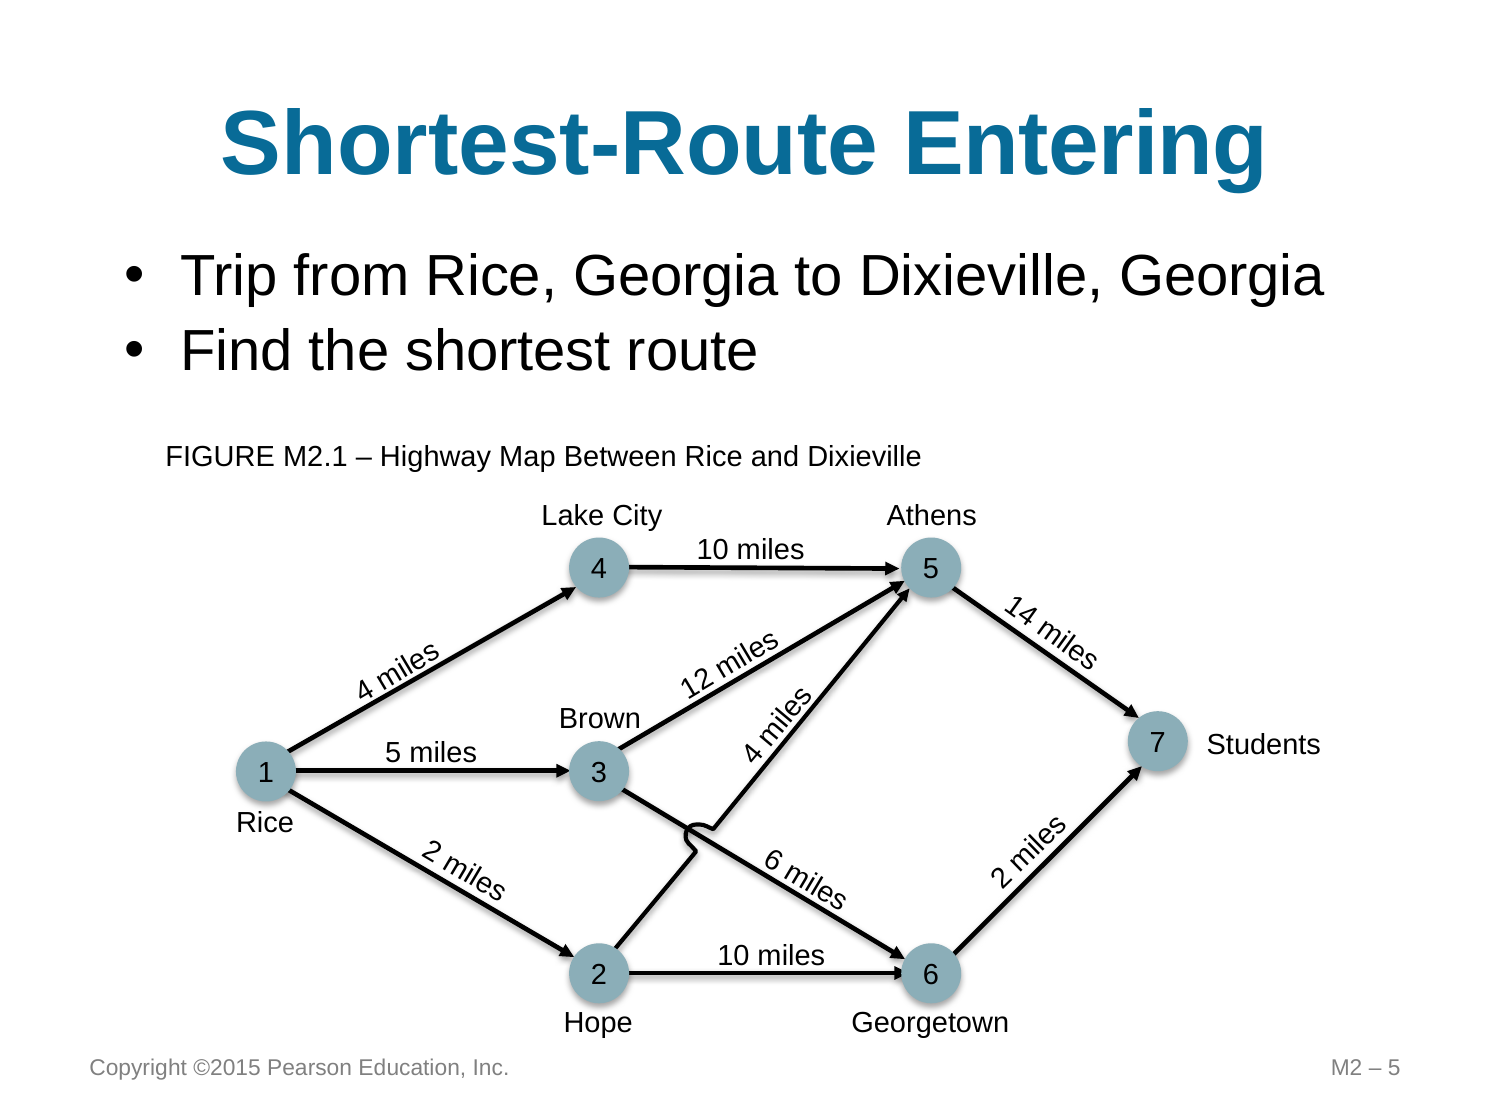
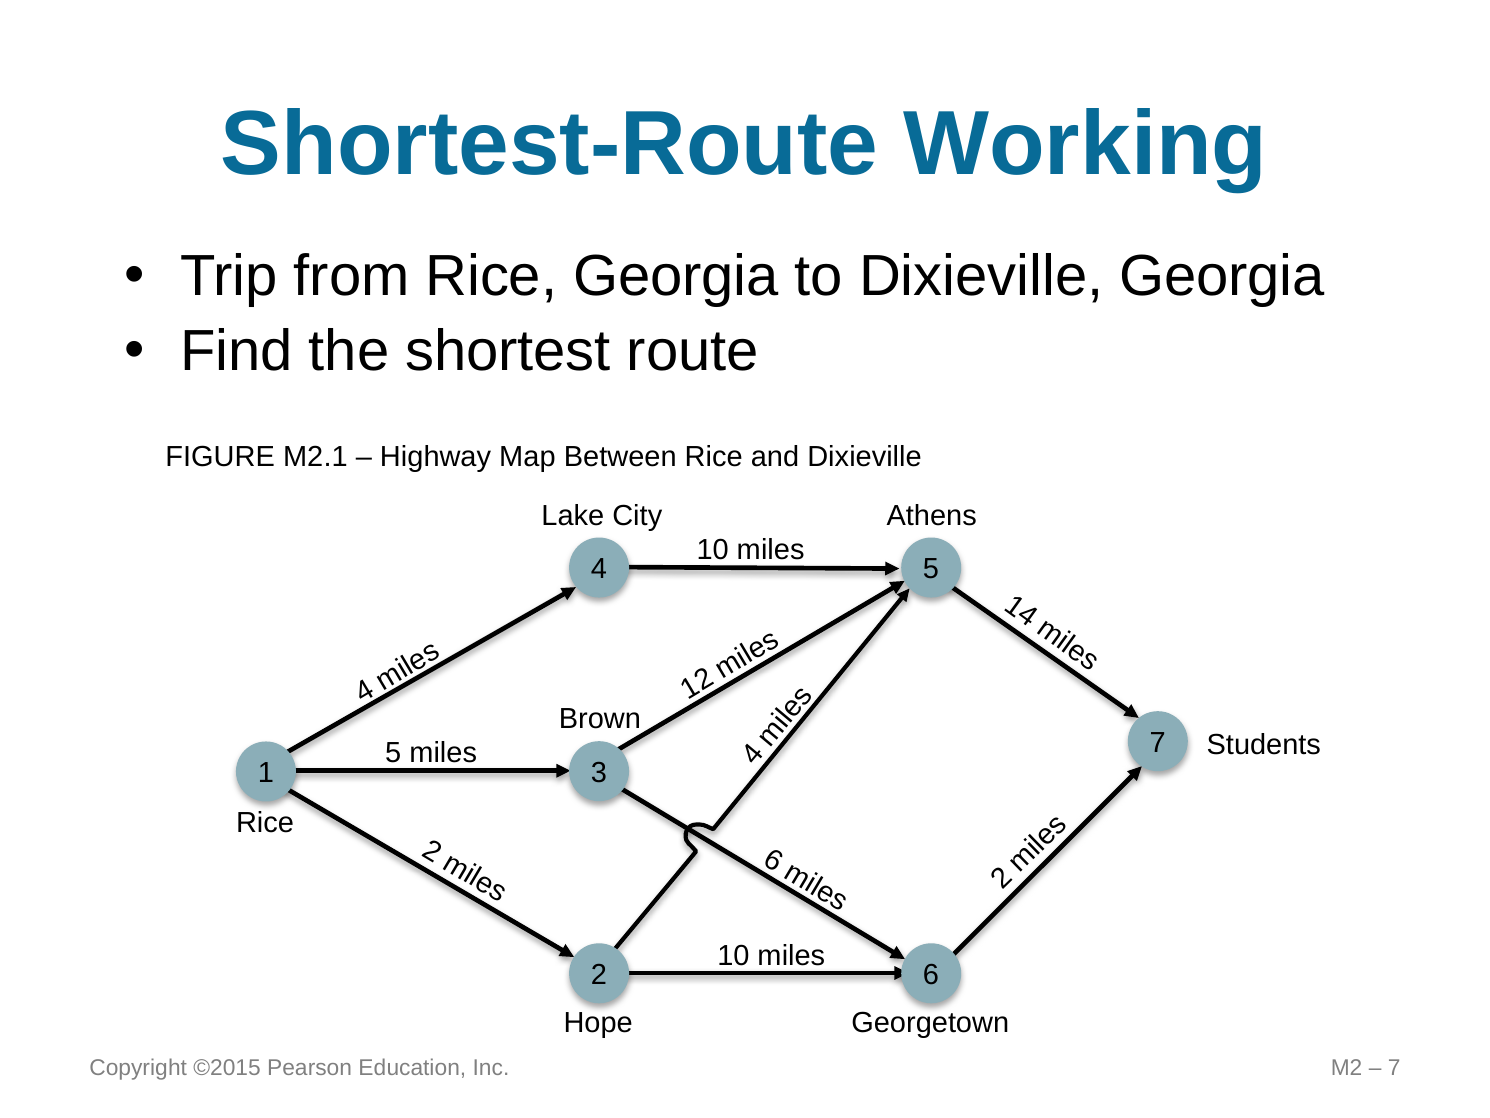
Entering: Entering -> Working
5 at (1394, 1067): 5 -> 7
